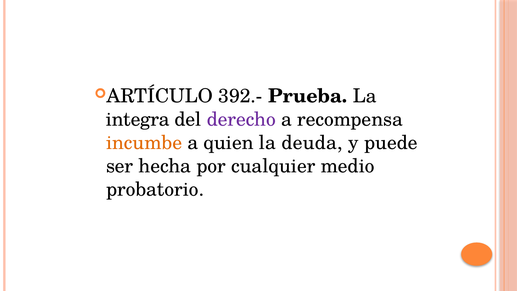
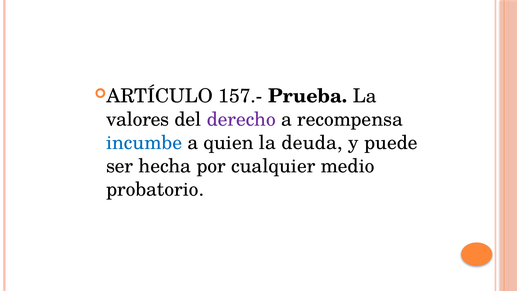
392.-: 392.- -> 157.-
integra: integra -> valores
incumbe colour: orange -> blue
